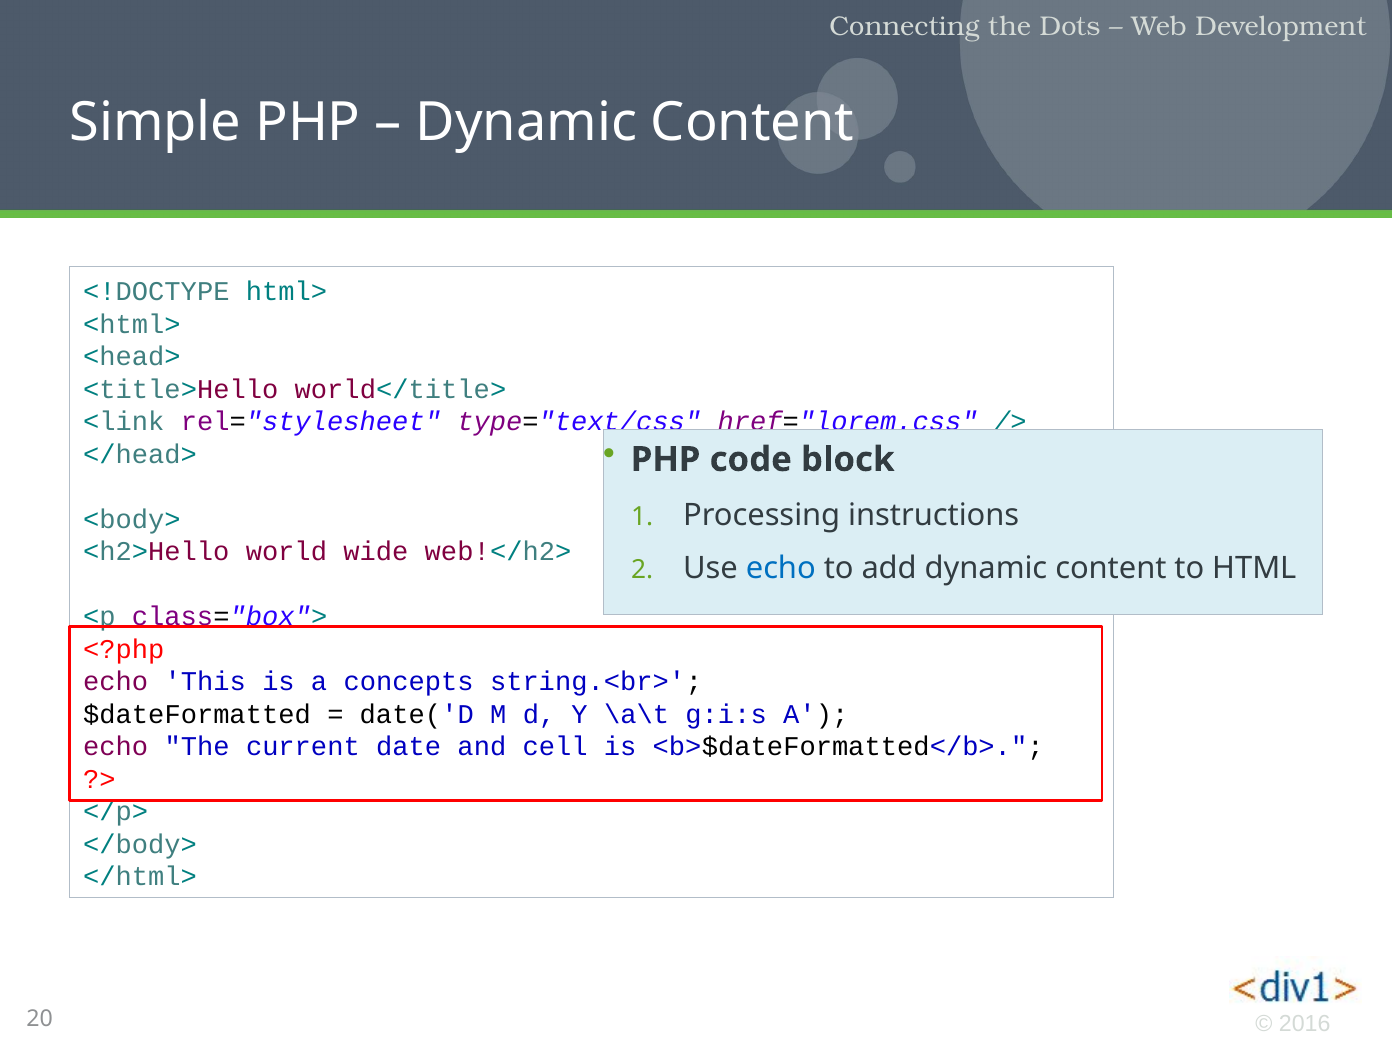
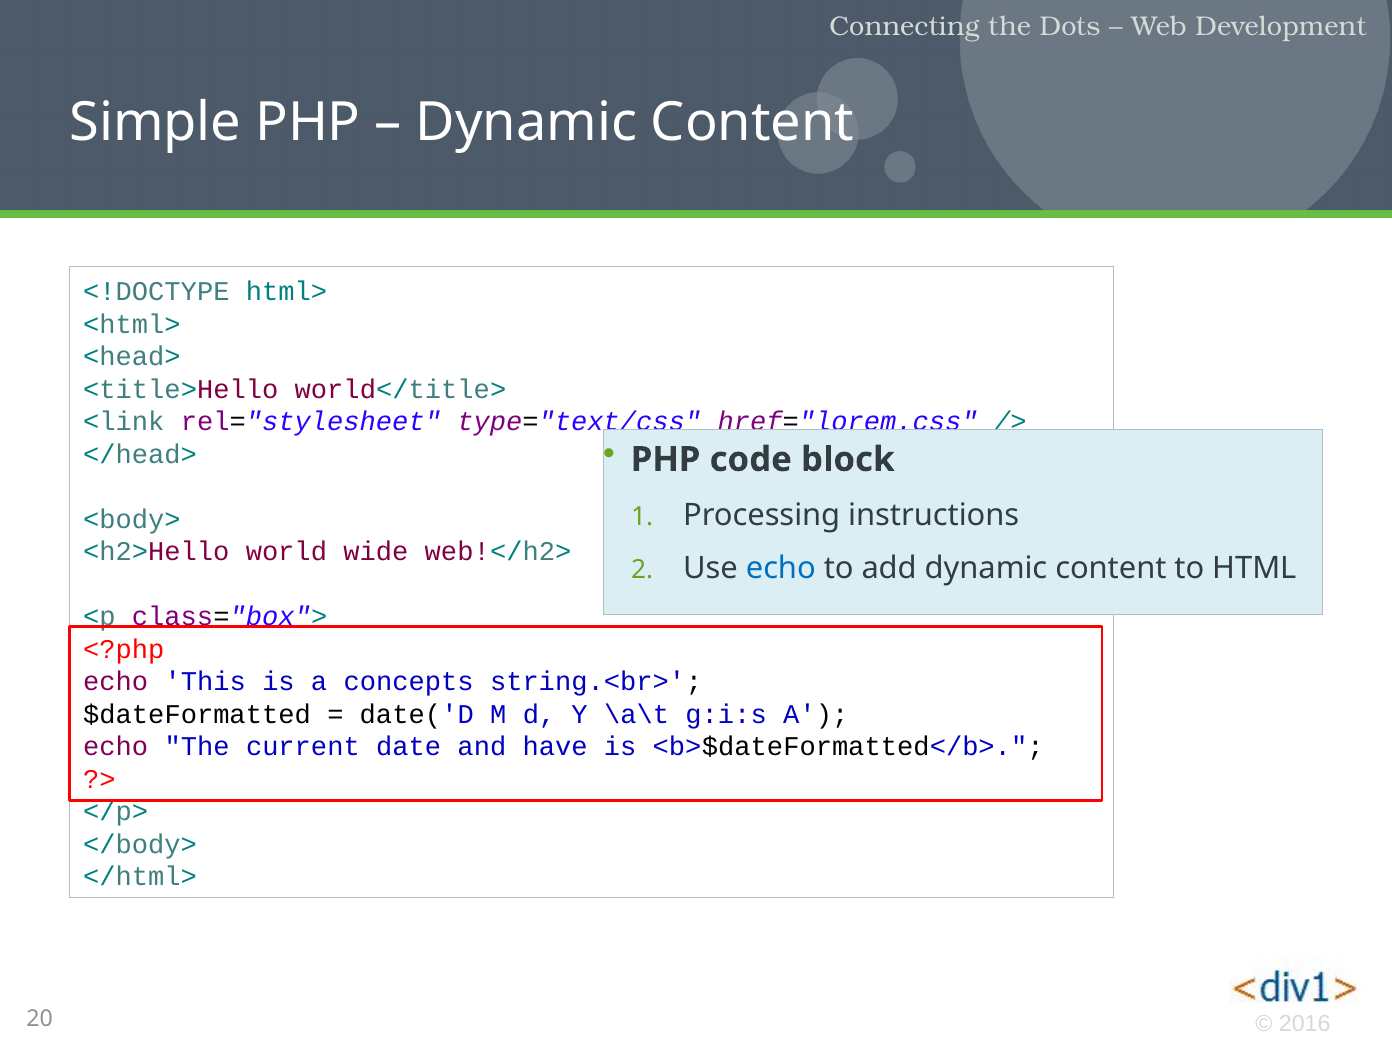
cell: cell -> have
